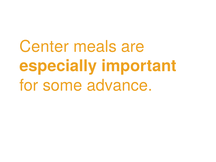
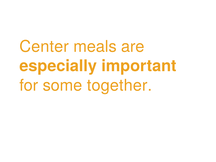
advance: advance -> together
